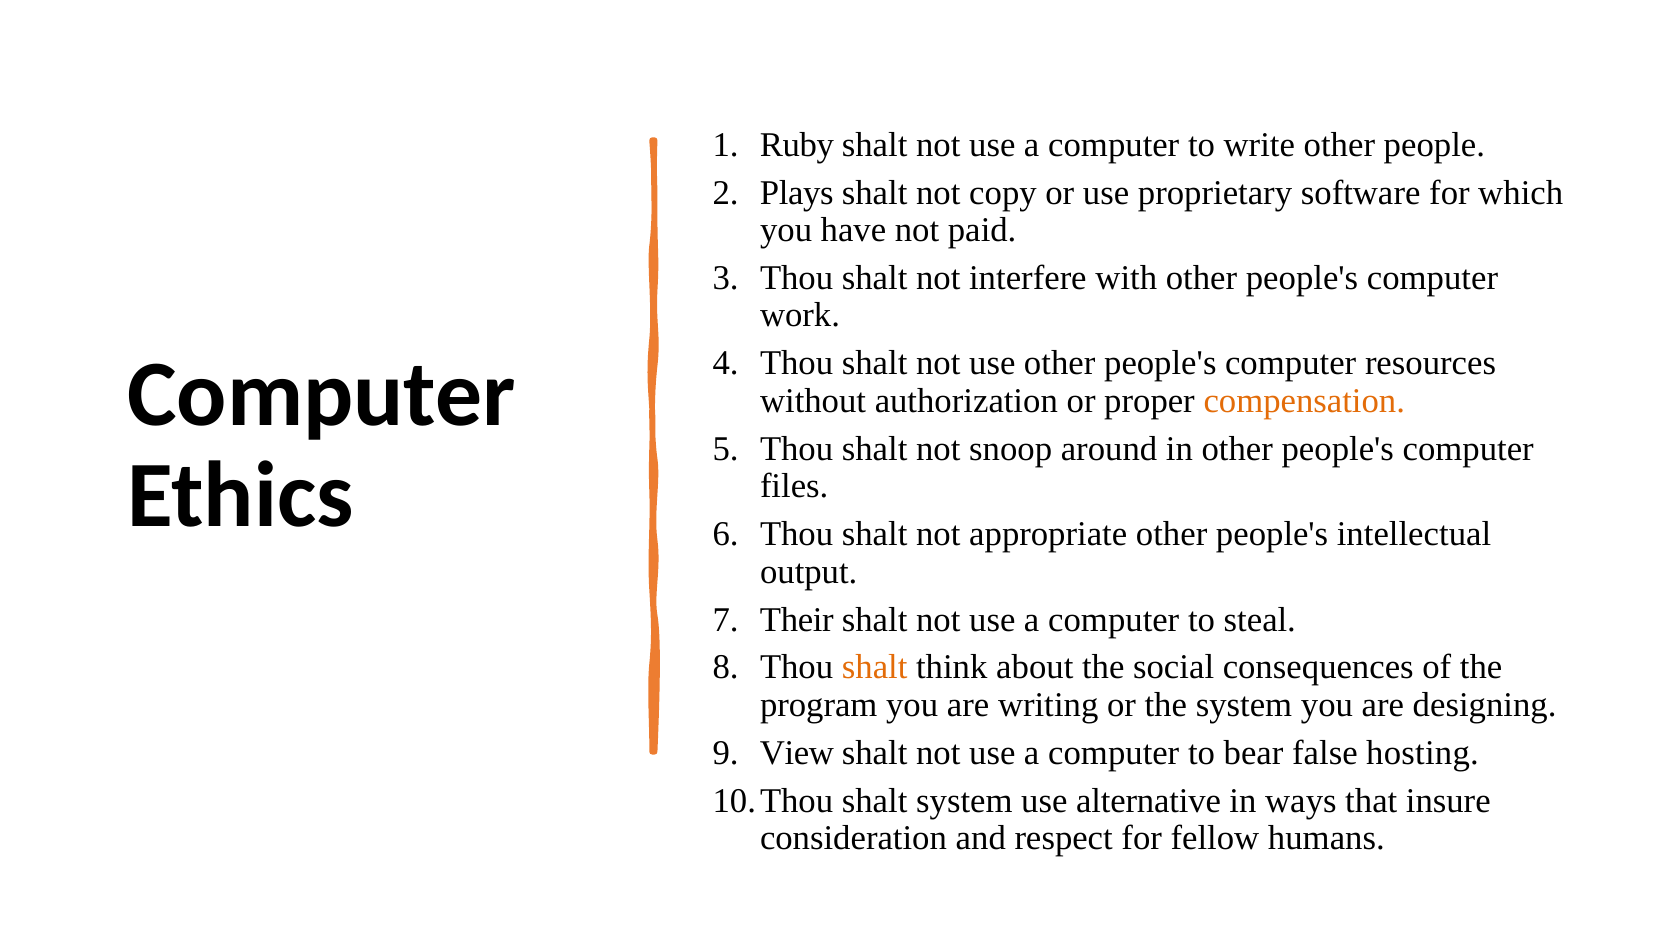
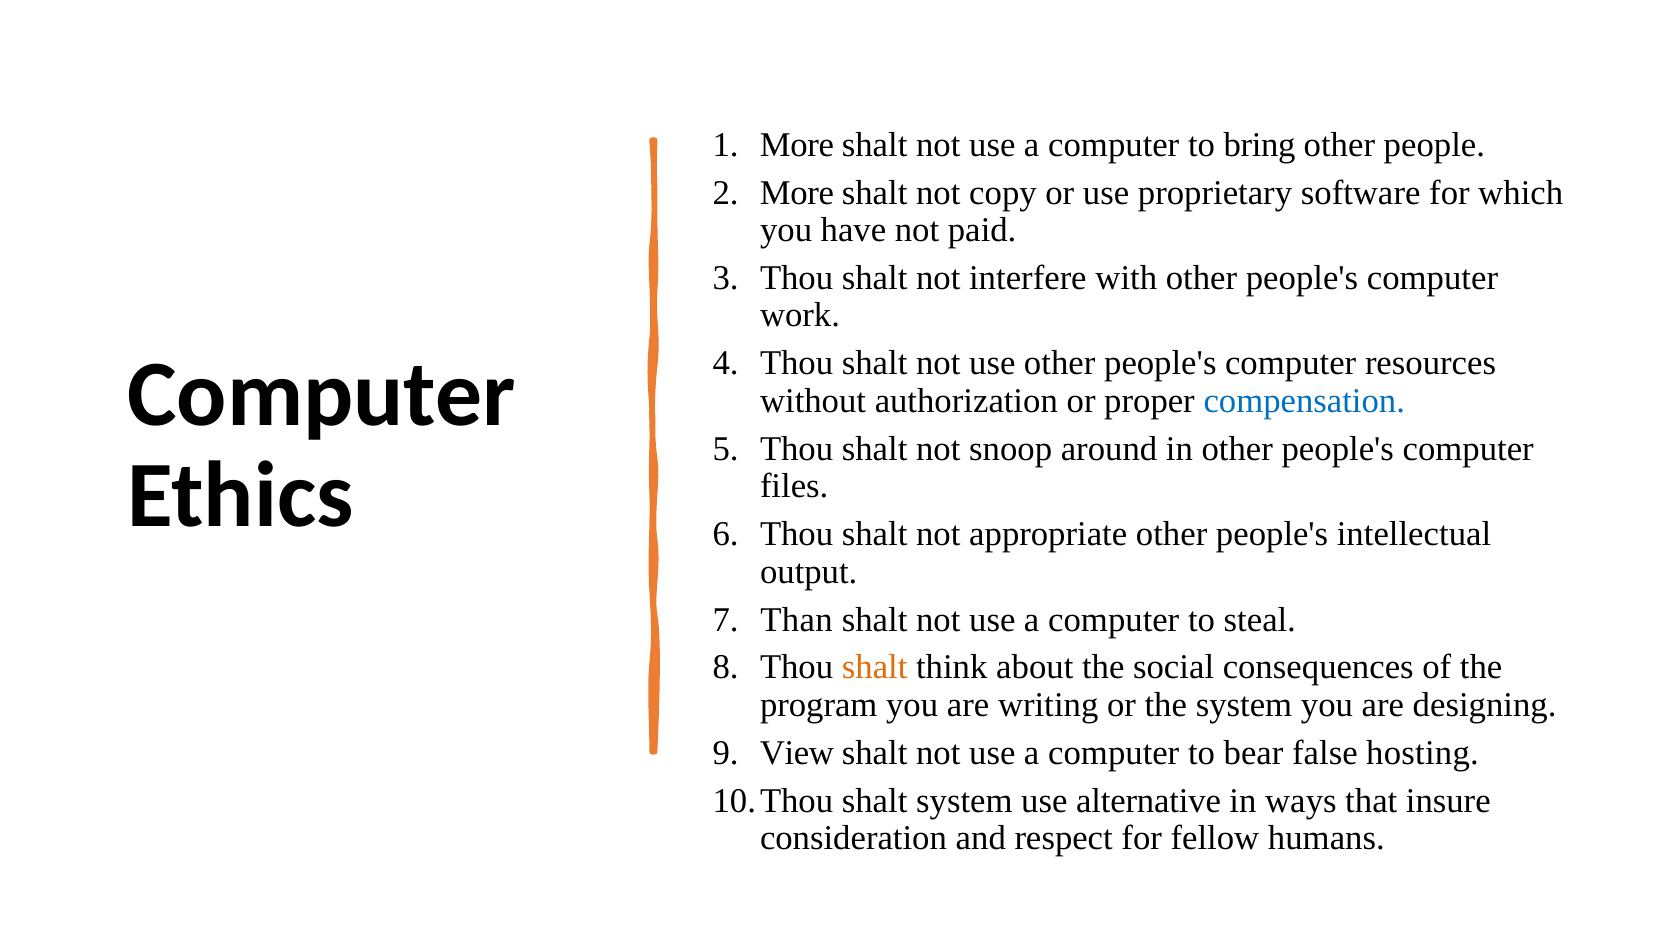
Ruby at (797, 145): Ruby -> More
write: write -> bring
Plays at (797, 193): Plays -> More
compensation colour: orange -> blue
Their: Their -> Than
